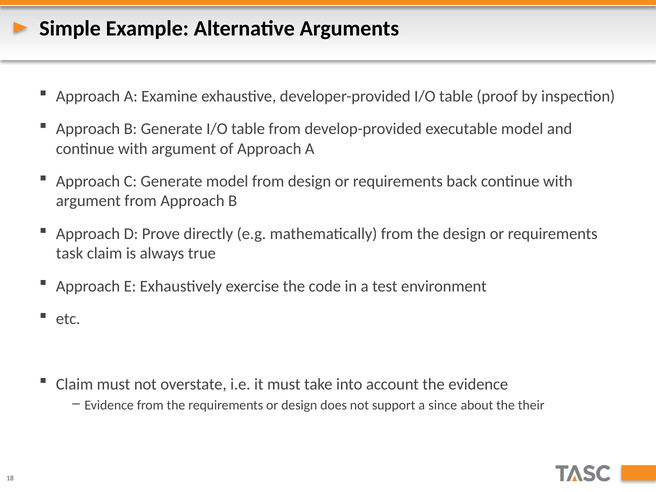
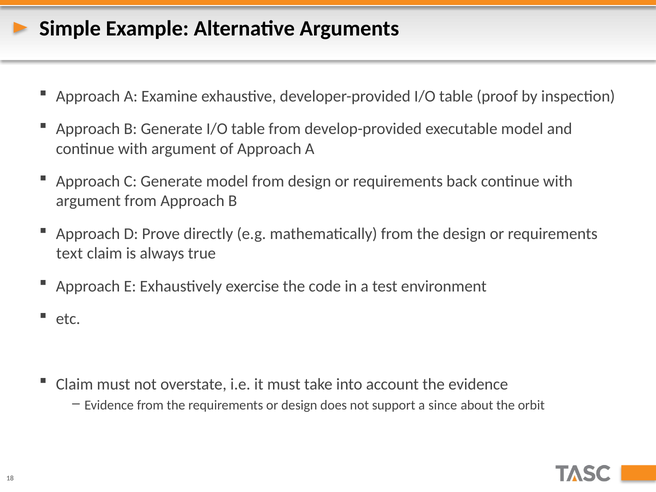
task: task -> text
their: their -> orbit
